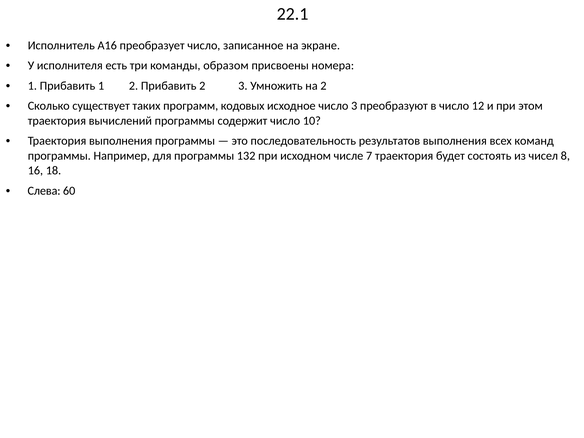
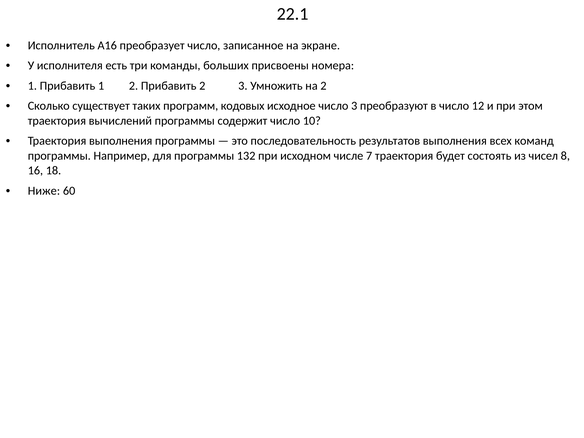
образом: образом -> больших
Слева: Слева -> Ниже
